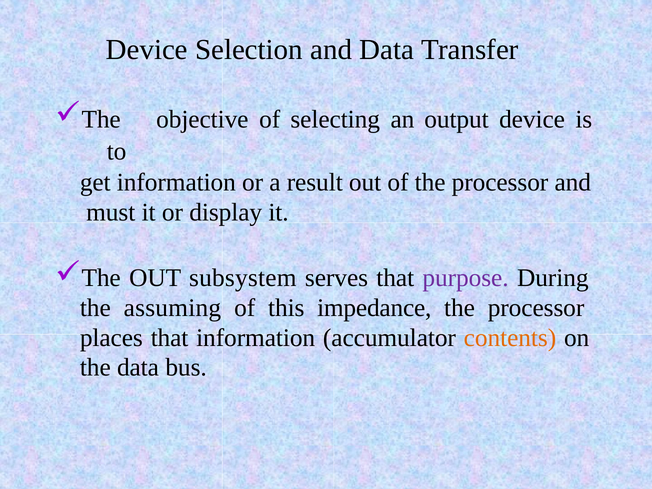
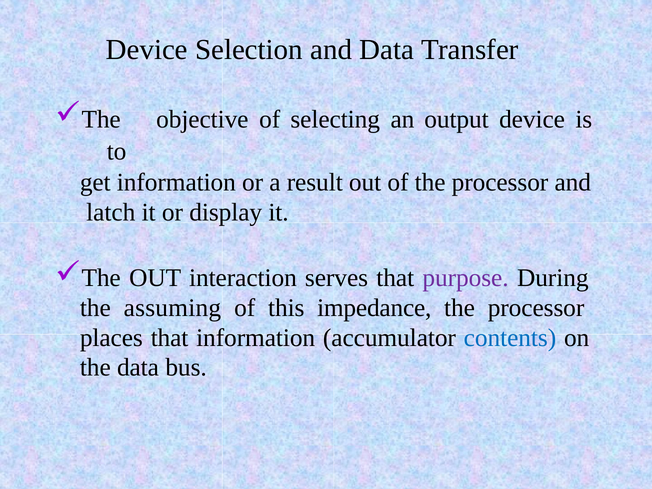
must: must -> latch
subsystem: subsystem -> interaction
contents colour: orange -> blue
